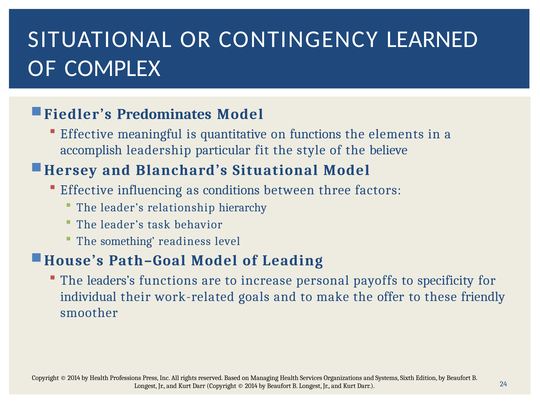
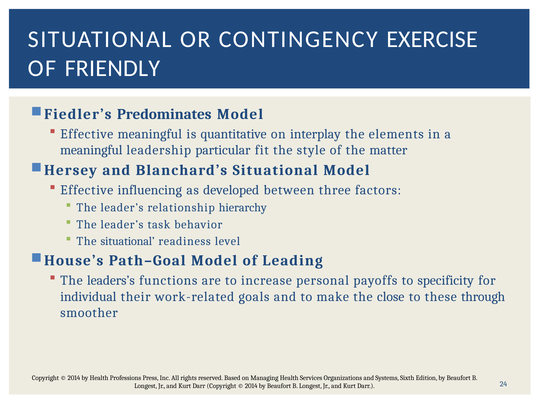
LEARNED: LEARNED -> EXERCISE
COMPLEX: COMPLEX -> FRIENDLY
on functions: functions -> interplay
accomplish at (91, 150): accomplish -> meaningful
believe: believe -> matter
conditions: conditions -> developed
The something: something -> situational
offer: offer -> close
friendly: friendly -> through
